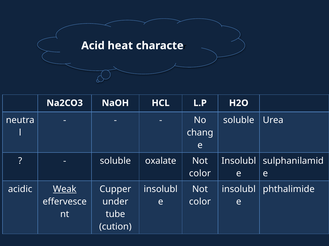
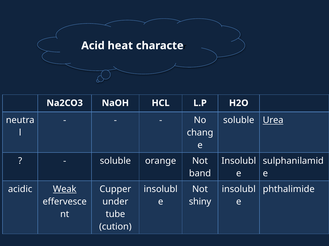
Urea underline: none -> present
oxalate: oxalate -> orange
color at (200, 174): color -> band
color at (200, 202): color -> shiny
